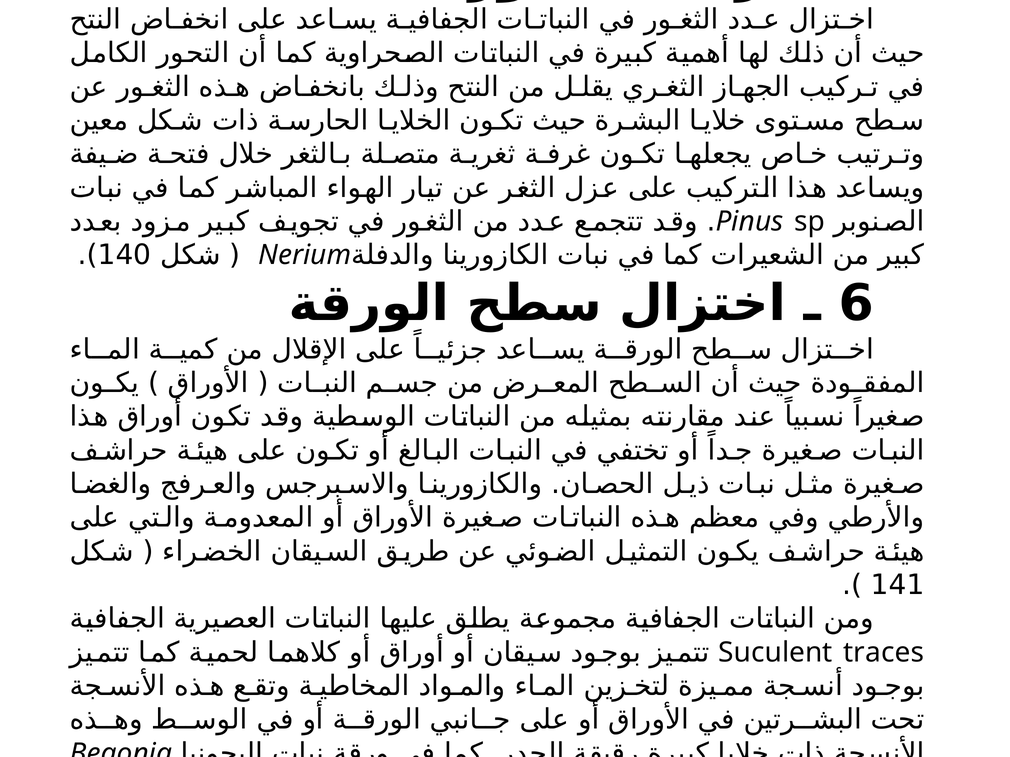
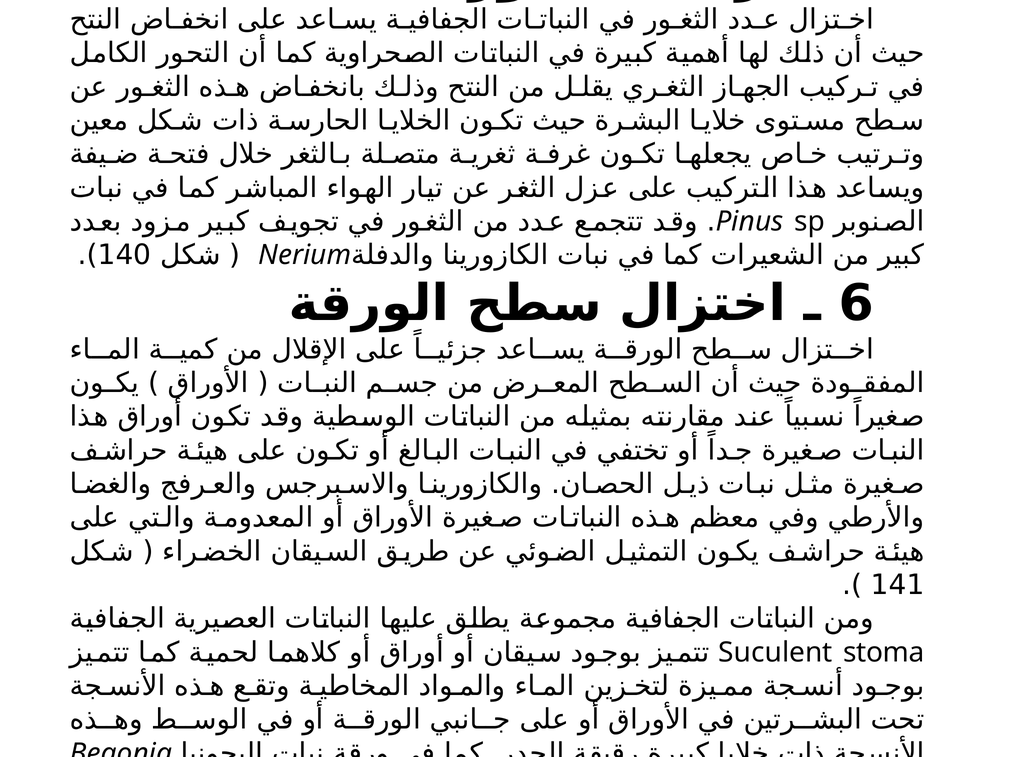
traces: traces -> stoma
